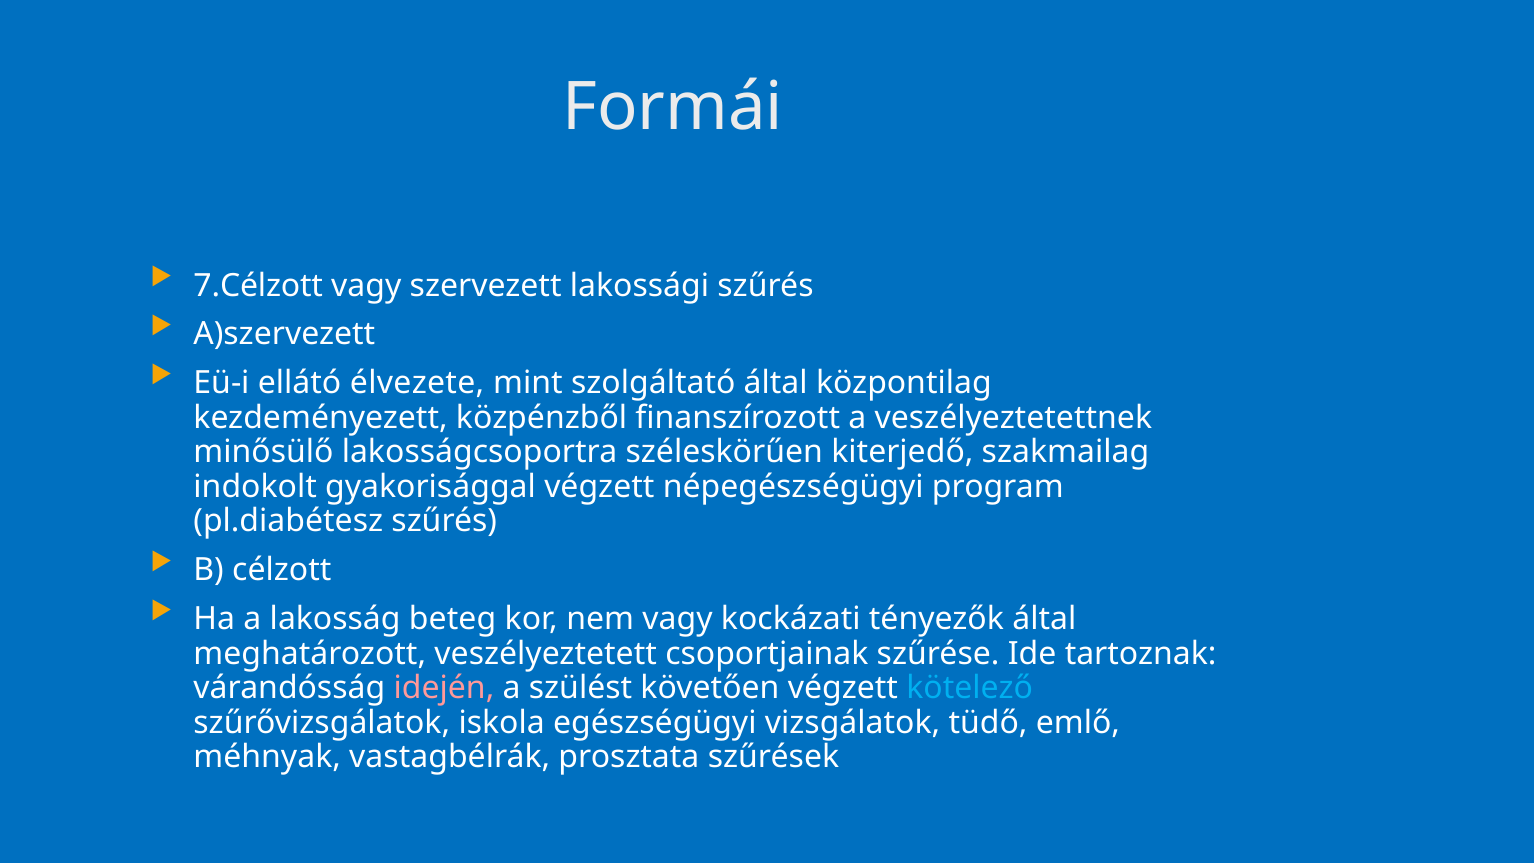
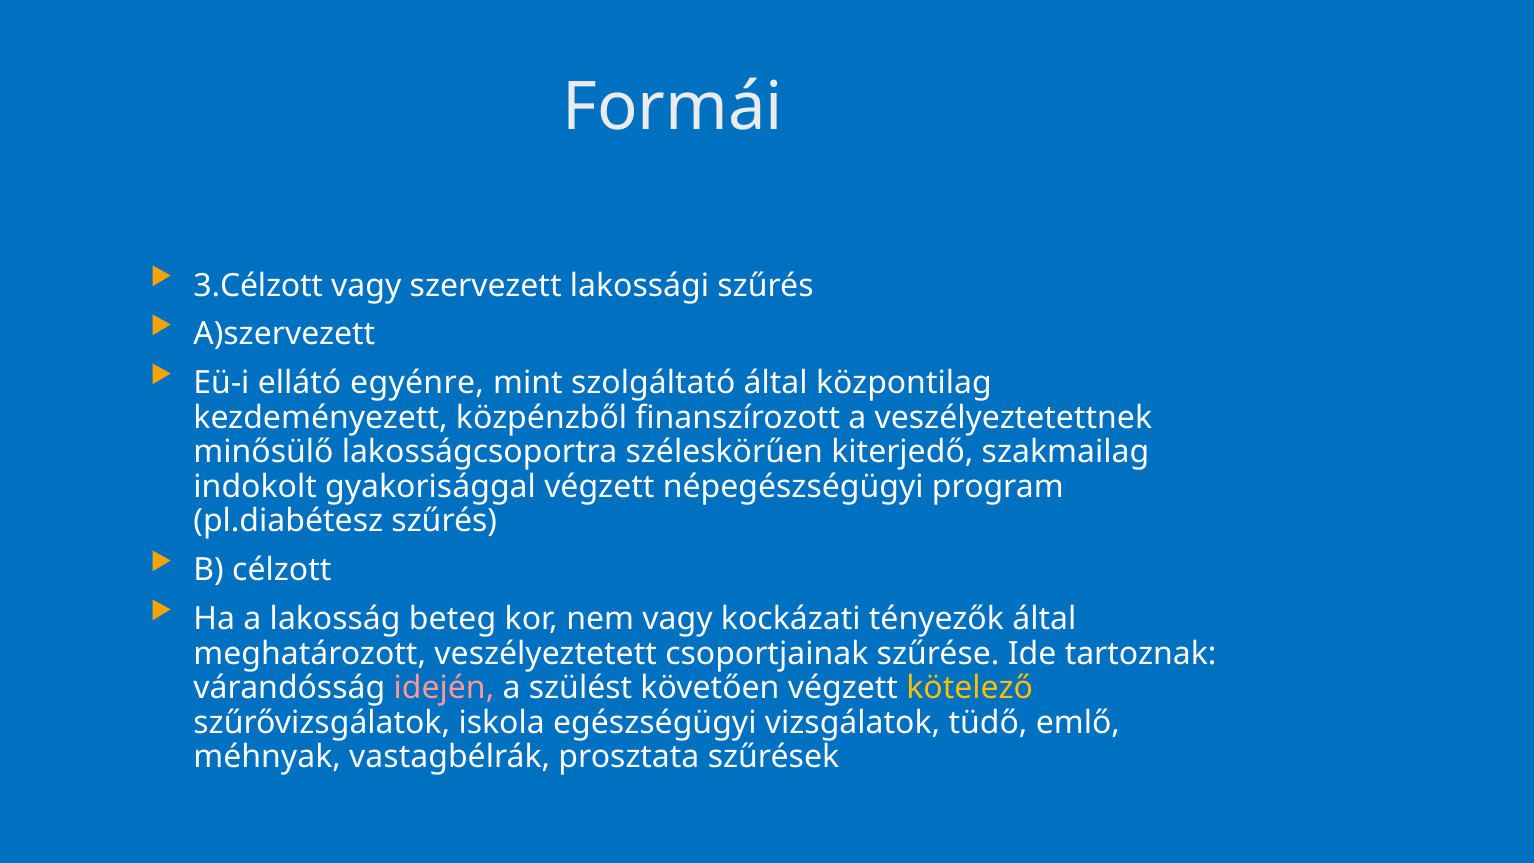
7.Célzott: 7.Célzott -> 3.Célzott
élvezete: élvezete -> egyénre
kötelező colour: light blue -> yellow
